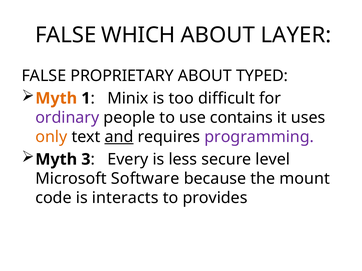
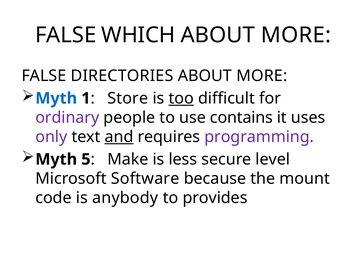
LAYER at (296, 35): LAYER -> MORE
PROPRIETARY: PROPRIETARY -> DIRECTORIES
TYPED at (262, 76): TYPED -> MORE
Myth at (56, 98) colour: orange -> blue
Minix: Minix -> Store
too underline: none -> present
only colour: orange -> purple
3: 3 -> 5
Every: Every -> Make
interacts: interacts -> anybody
